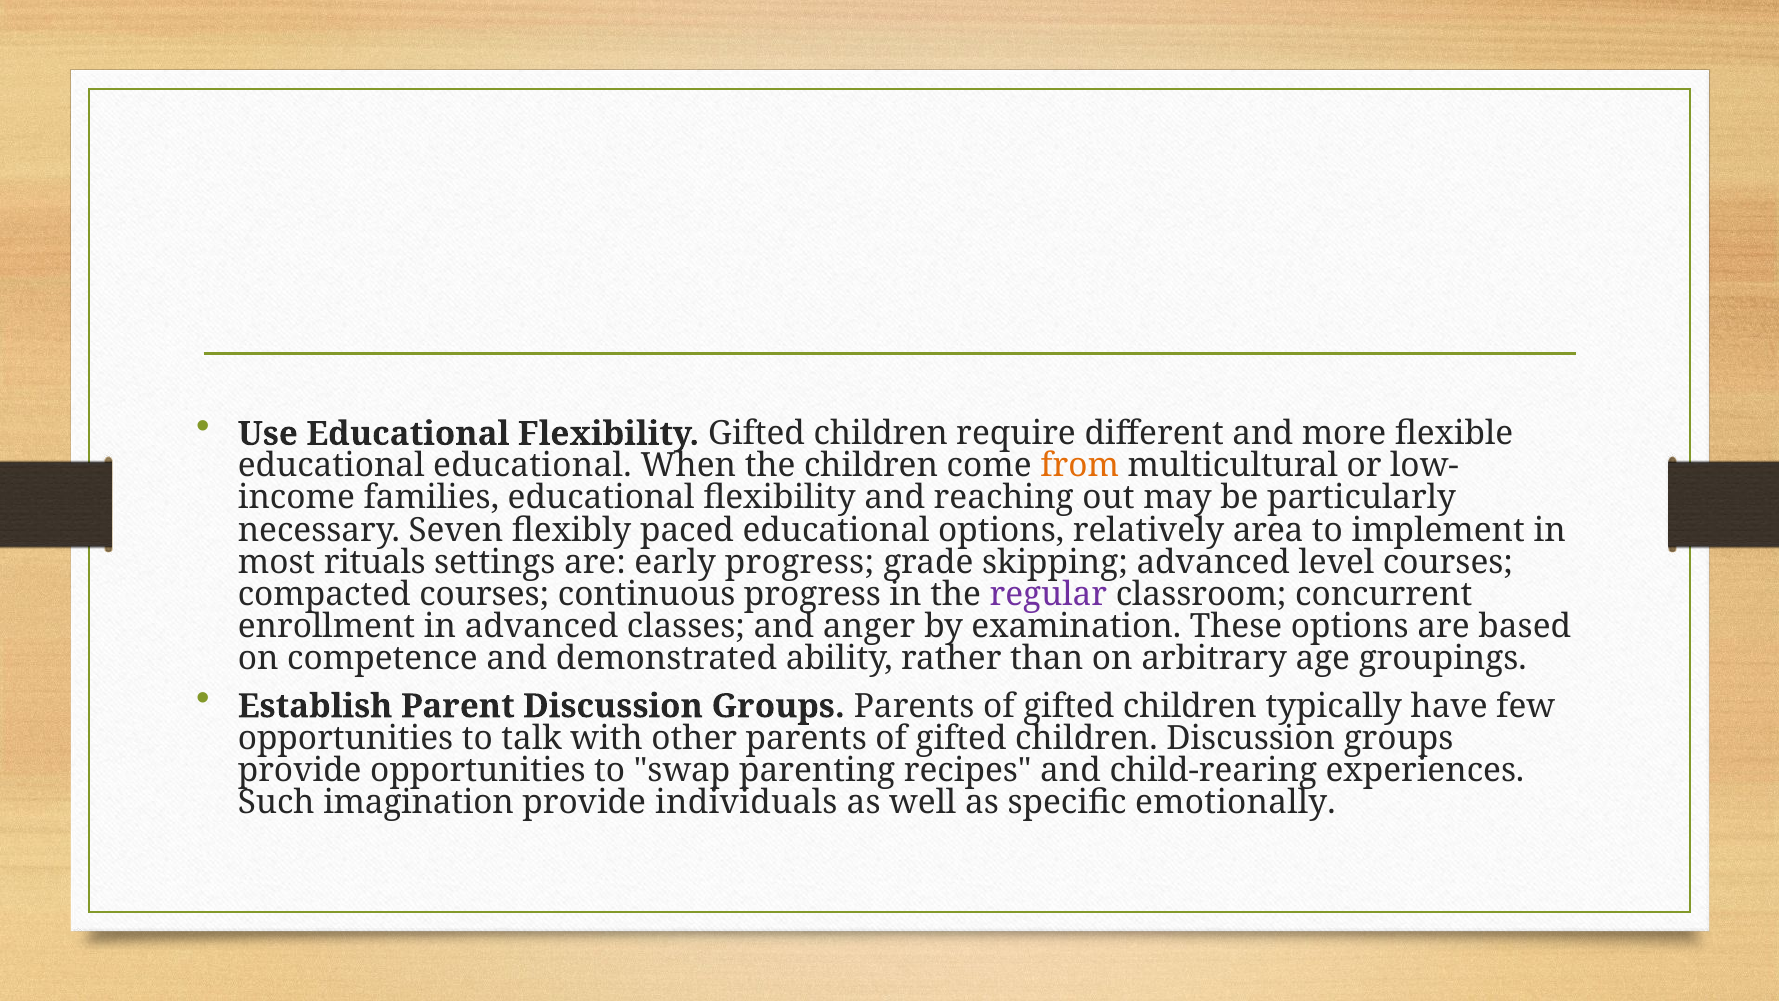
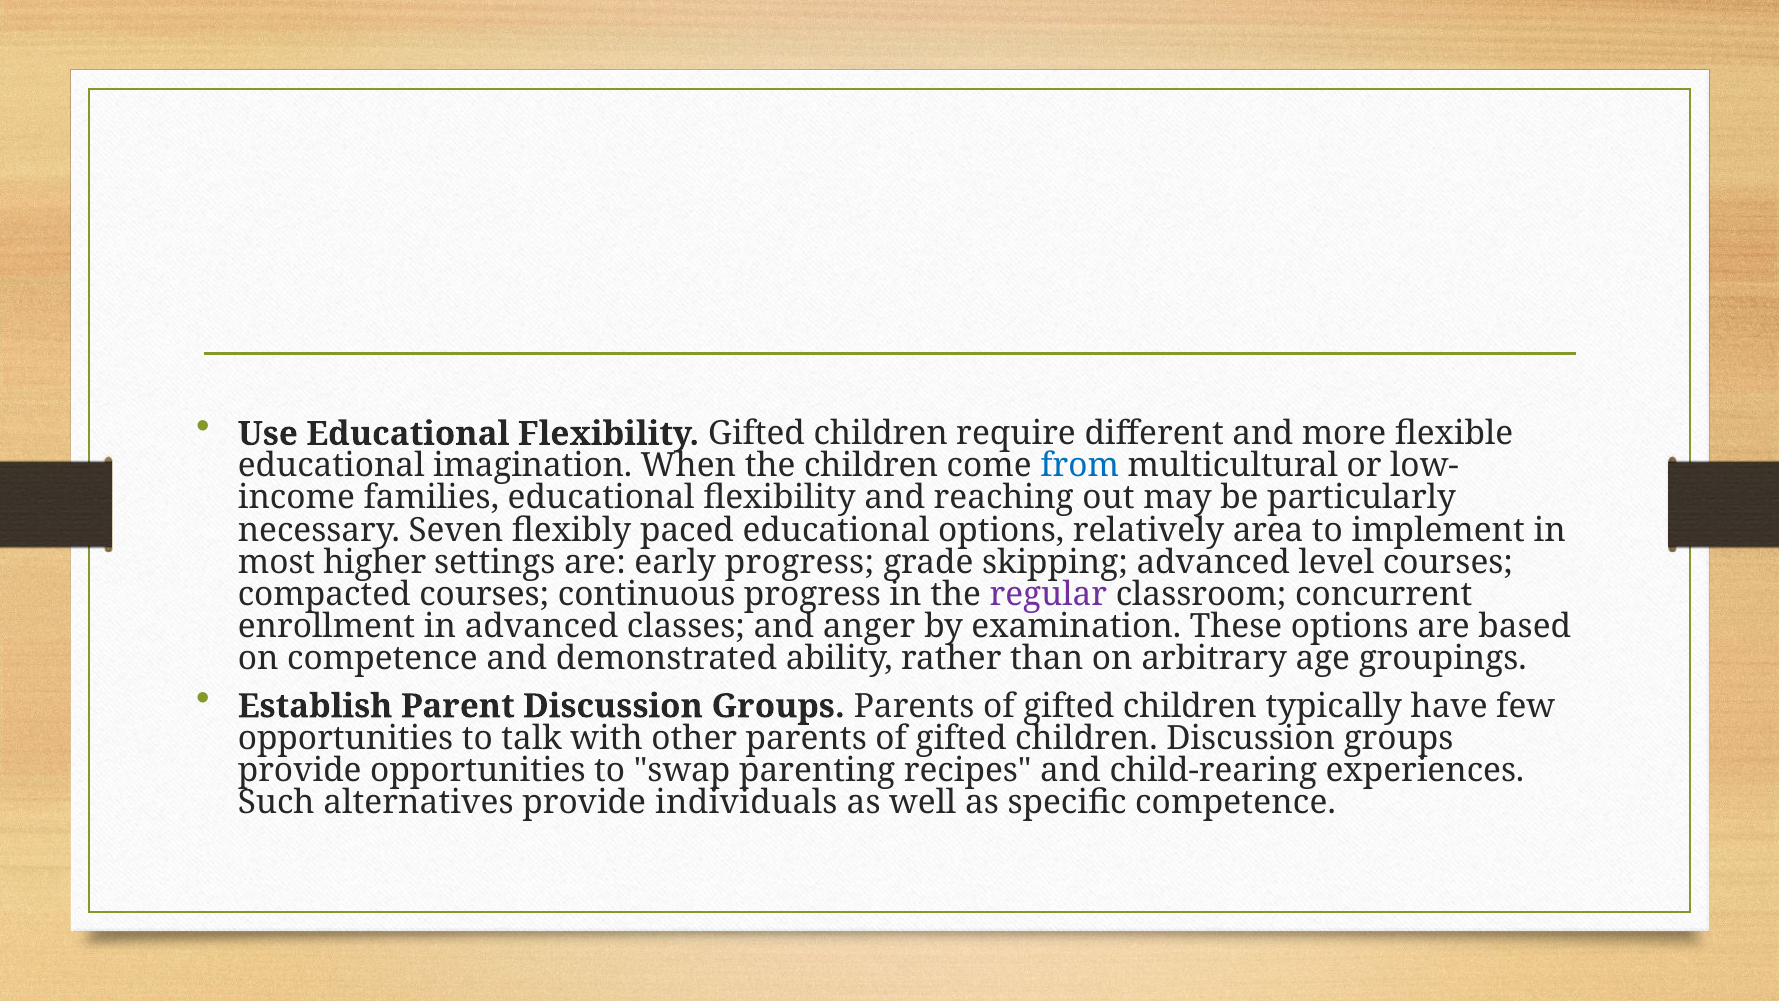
educational educational: educational -> imagination
from colour: orange -> blue
rituals: rituals -> higher
imagination: imagination -> alternatives
specific emotionally: emotionally -> competence
